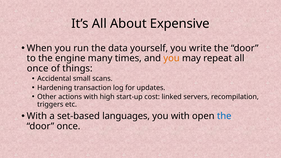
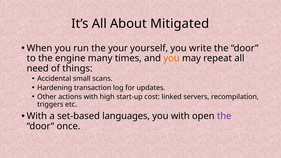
Expensive: Expensive -> Mitigated
data: data -> your
once at (38, 68): once -> need
the at (224, 116) colour: blue -> purple
